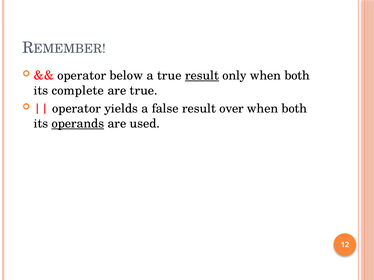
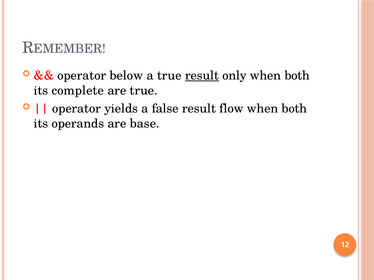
over: over -> flow
operands underline: present -> none
used: used -> base
